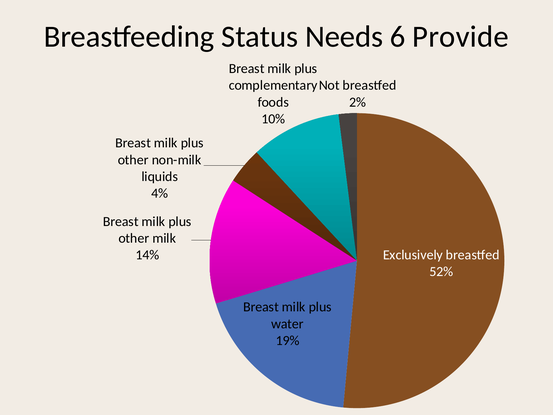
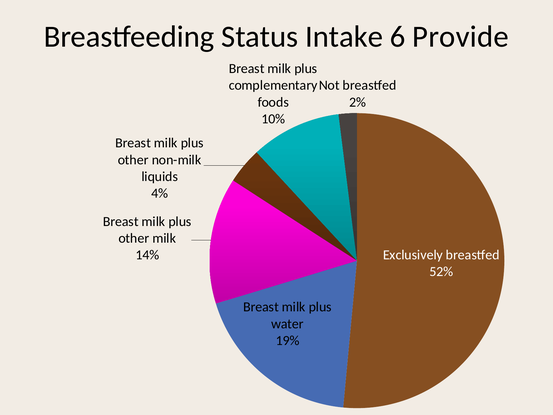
Needs: Needs -> Intake
